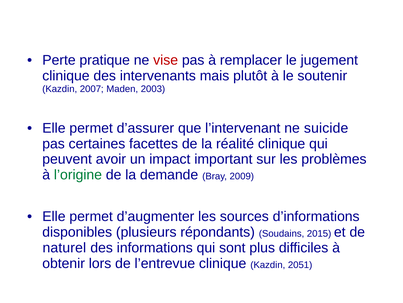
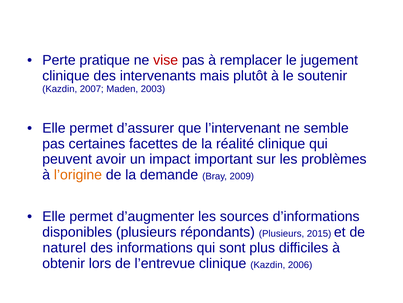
suicide: suicide -> semble
l’origine colour: green -> orange
répondants Soudains: Soudains -> Plusieurs
2051: 2051 -> 2006
